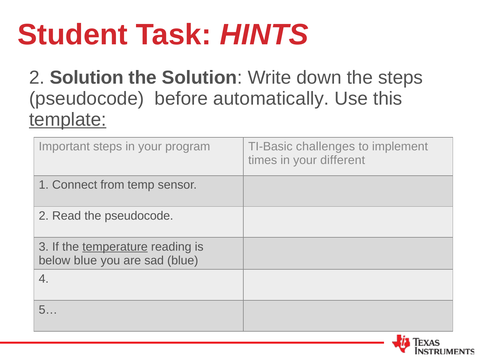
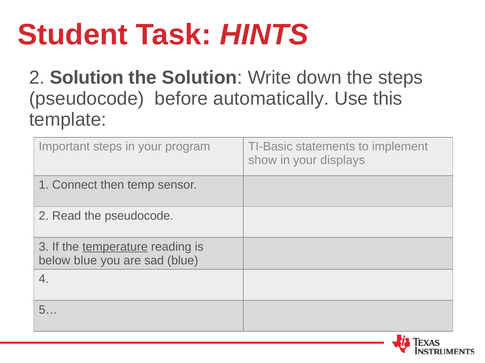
template underline: present -> none
challenges: challenges -> statements
times: times -> show
different: different -> displays
from: from -> then
